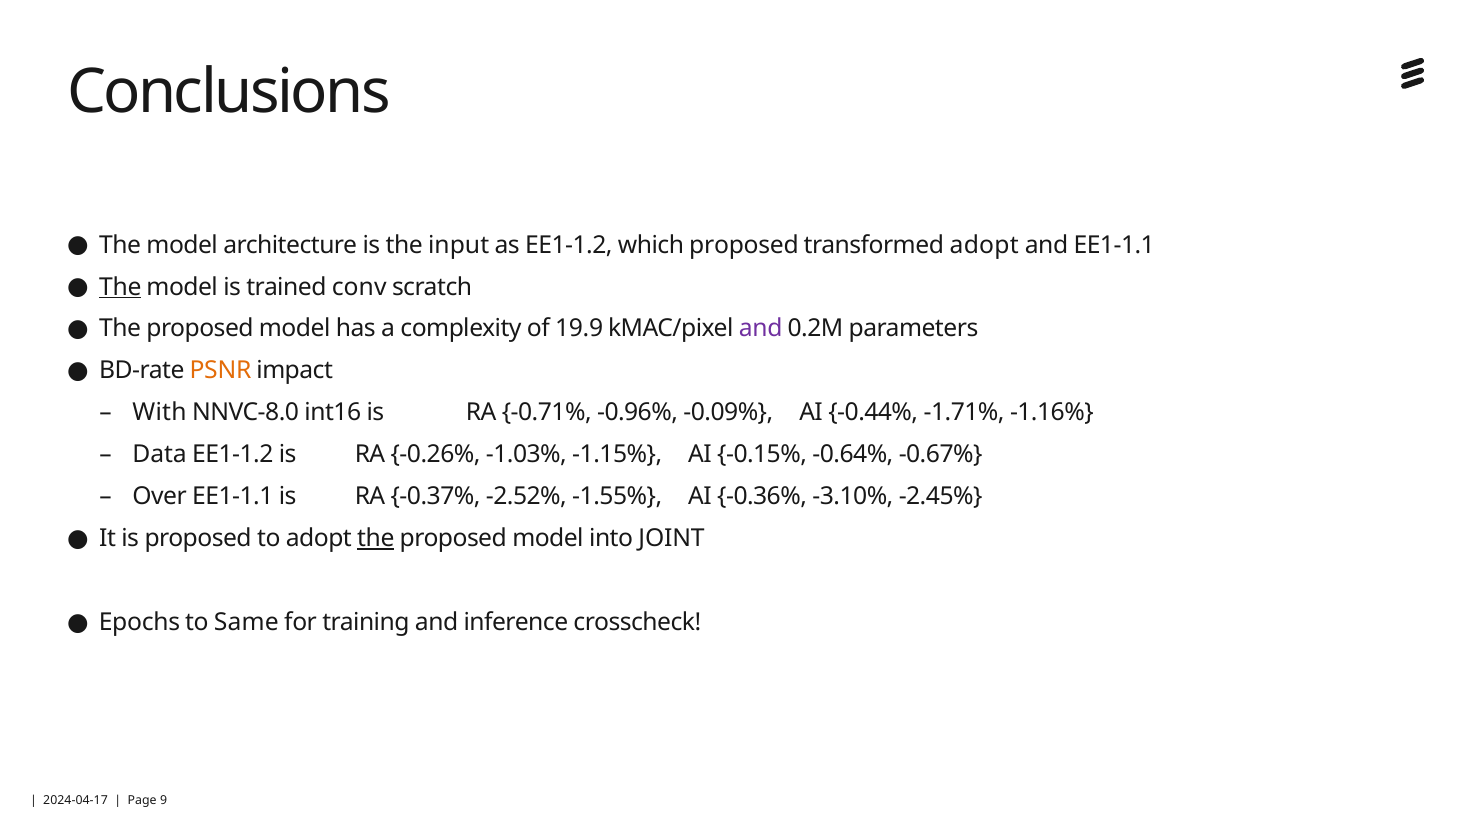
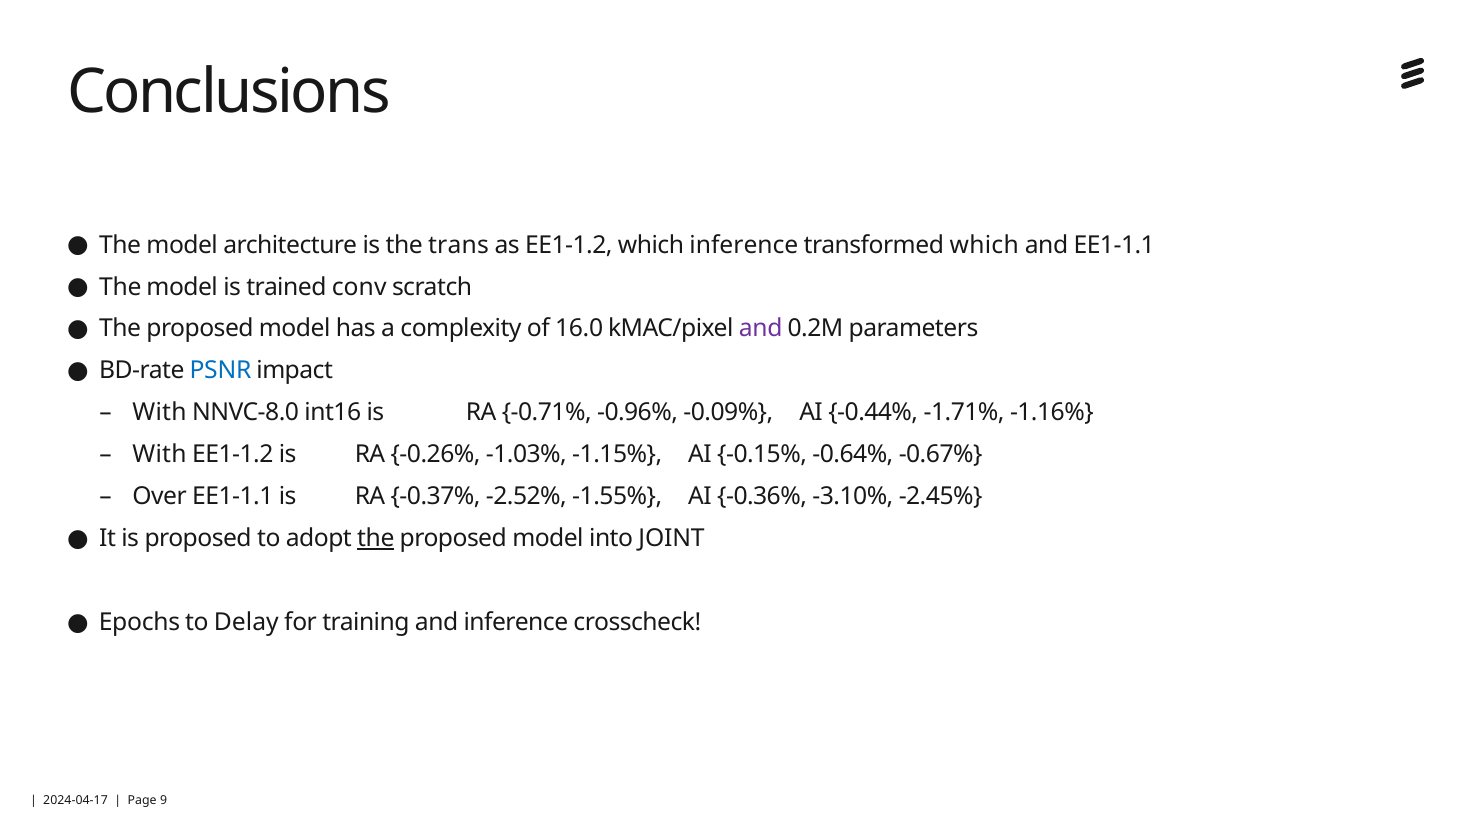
input: input -> trans
which proposed: proposed -> inference
transformed adopt: adopt -> which
The at (120, 287) underline: present -> none
19.9: 19.9 -> 16.0
PSNR colour: orange -> blue
Data at (160, 455): Data -> With
Same: Same -> Delay
